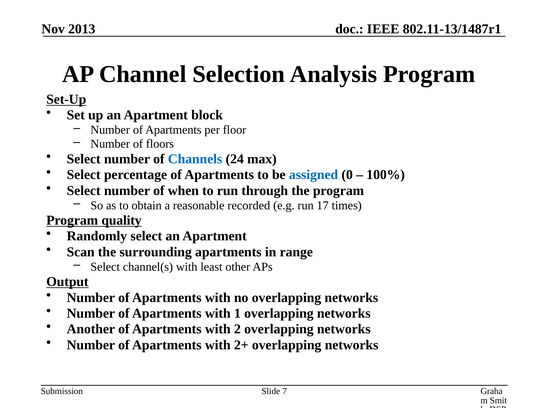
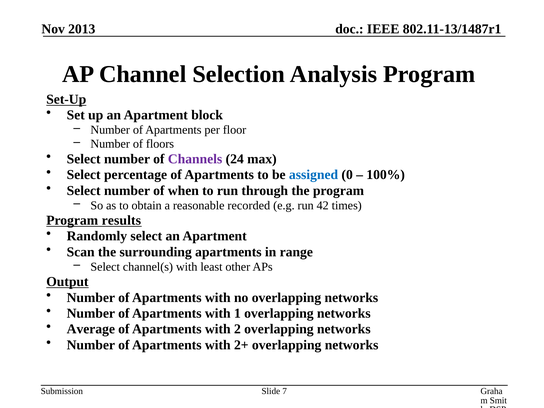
Channels colour: blue -> purple
17: 17 -> 42
quality: quality -> results
Another: Another -> Average
